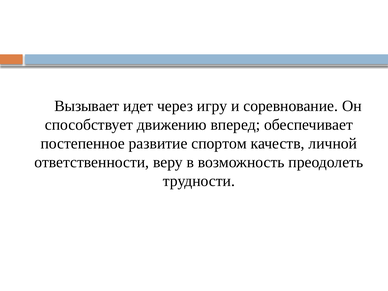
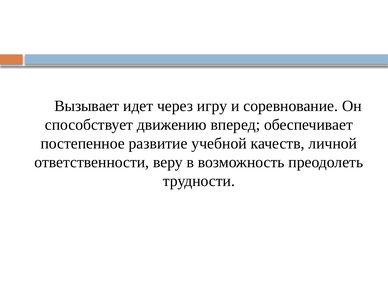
спортом: спортом -> учебной
